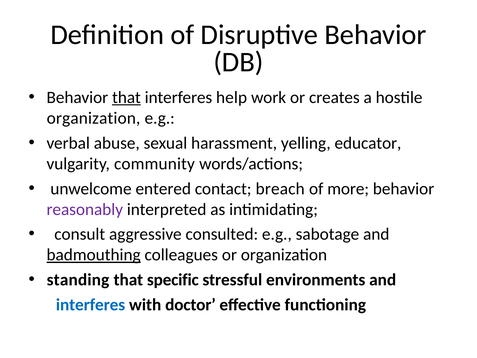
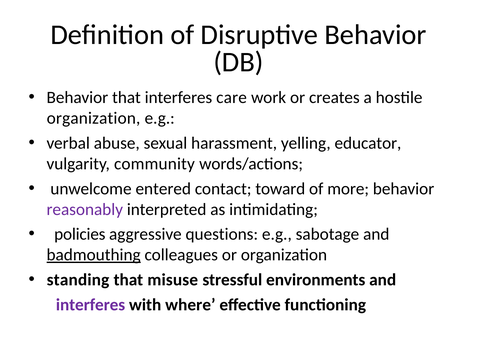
that at (126, 97) underline: present -> none
help: help -> care
breach: breach -> toward
consult: consult -> policies
consulted: consulted -> questions
specific: specific -> misuse
interferes at (91, 305) colour: blue -> purple
doctor: doctor -> where
